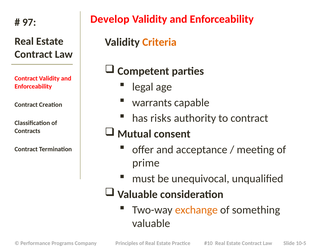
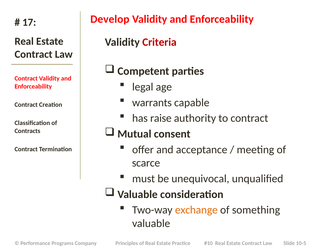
97: 97 -> 17
Criteria colour: orange -> red
risks: risks -> raise
prime: prime -> scarce
